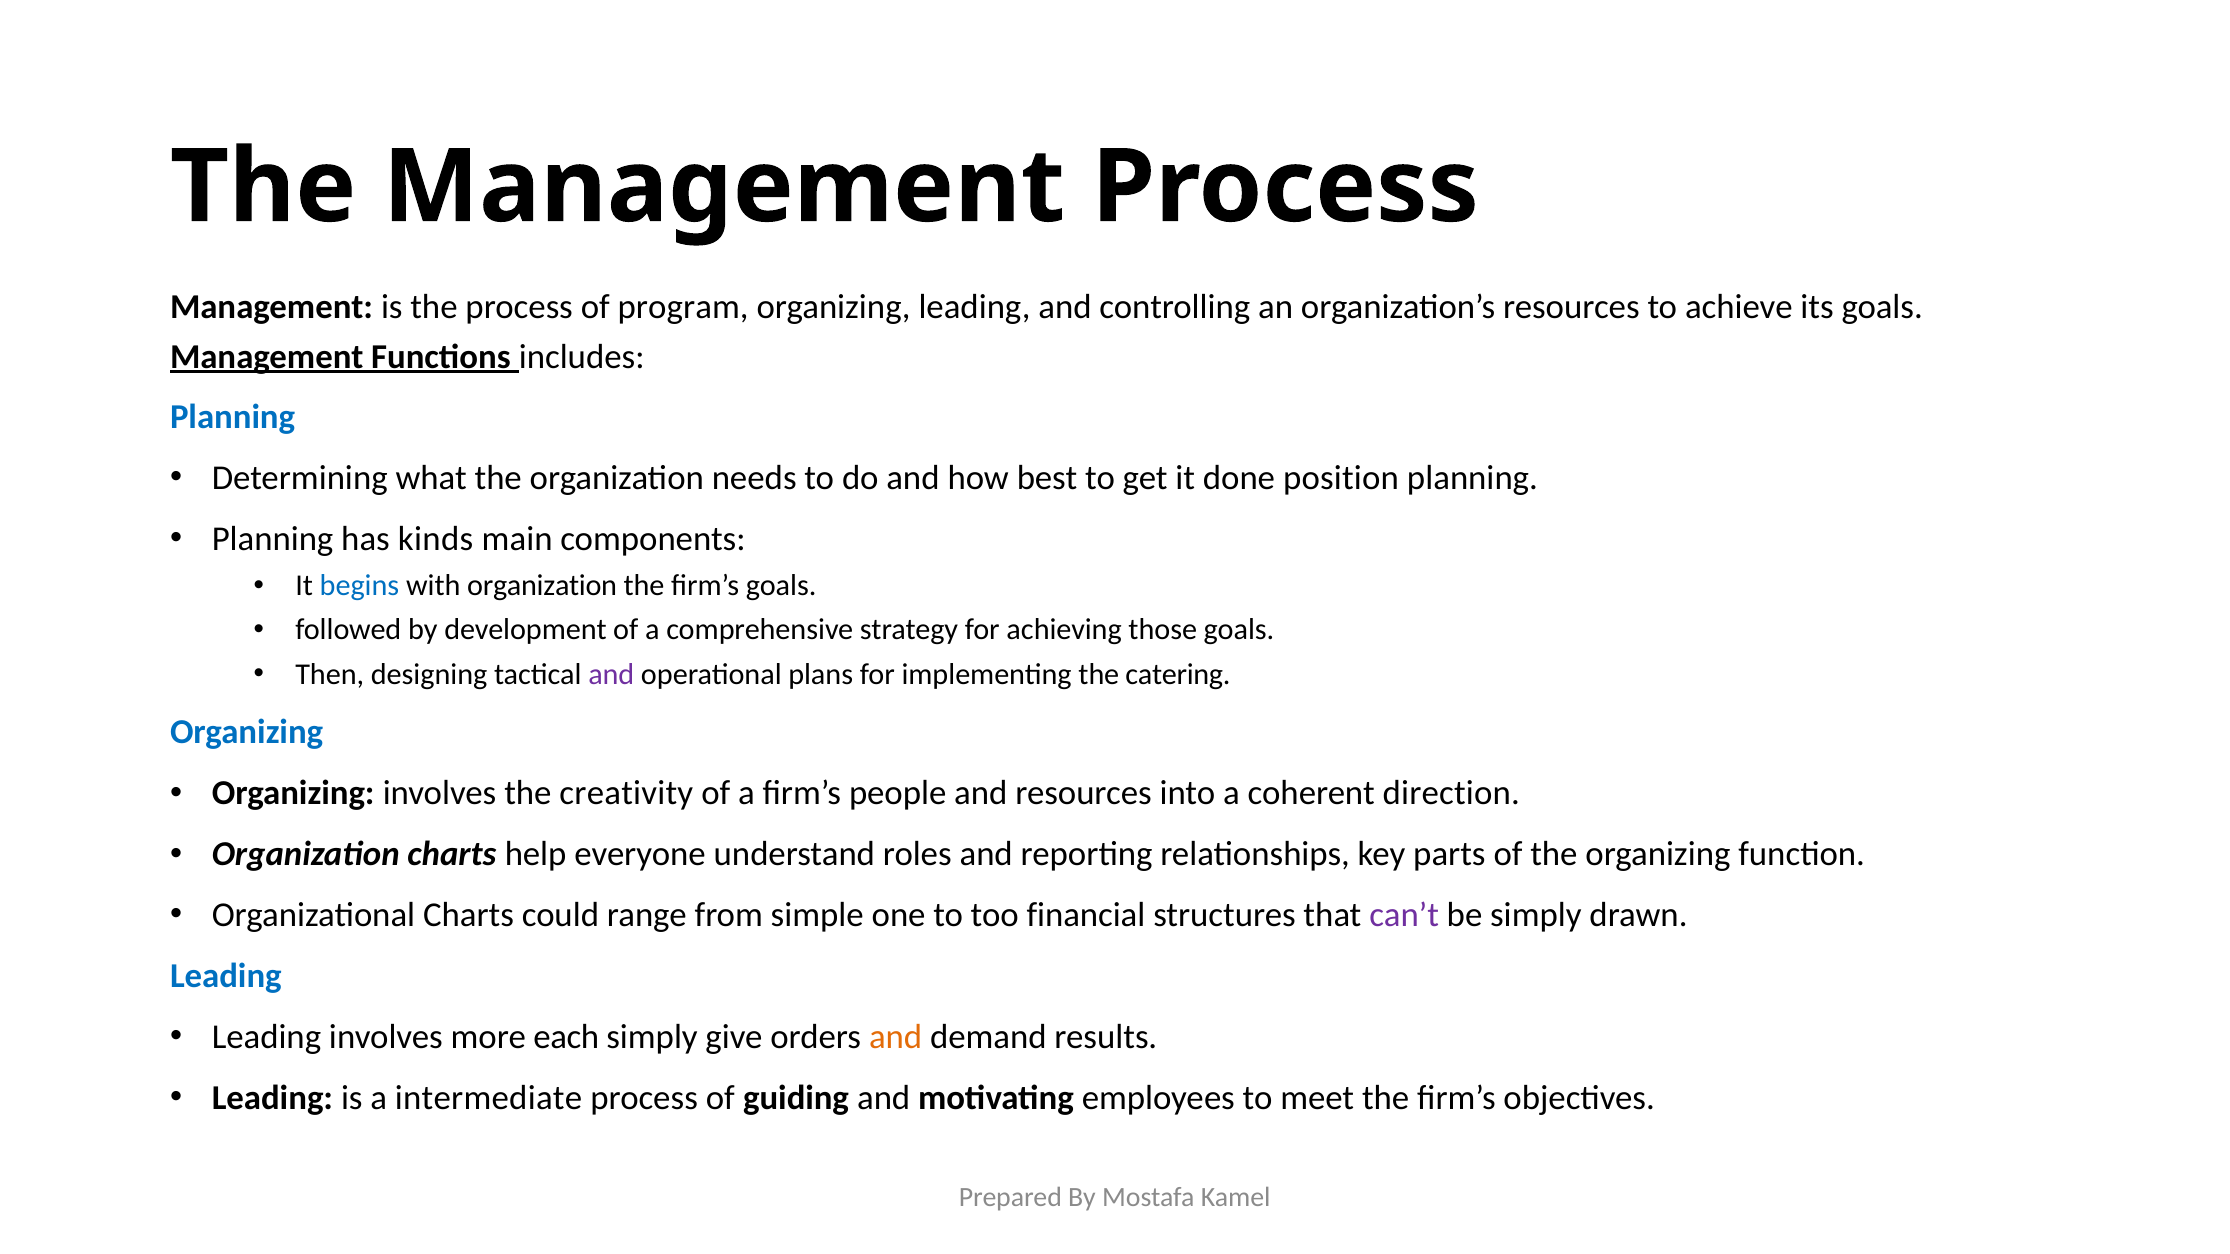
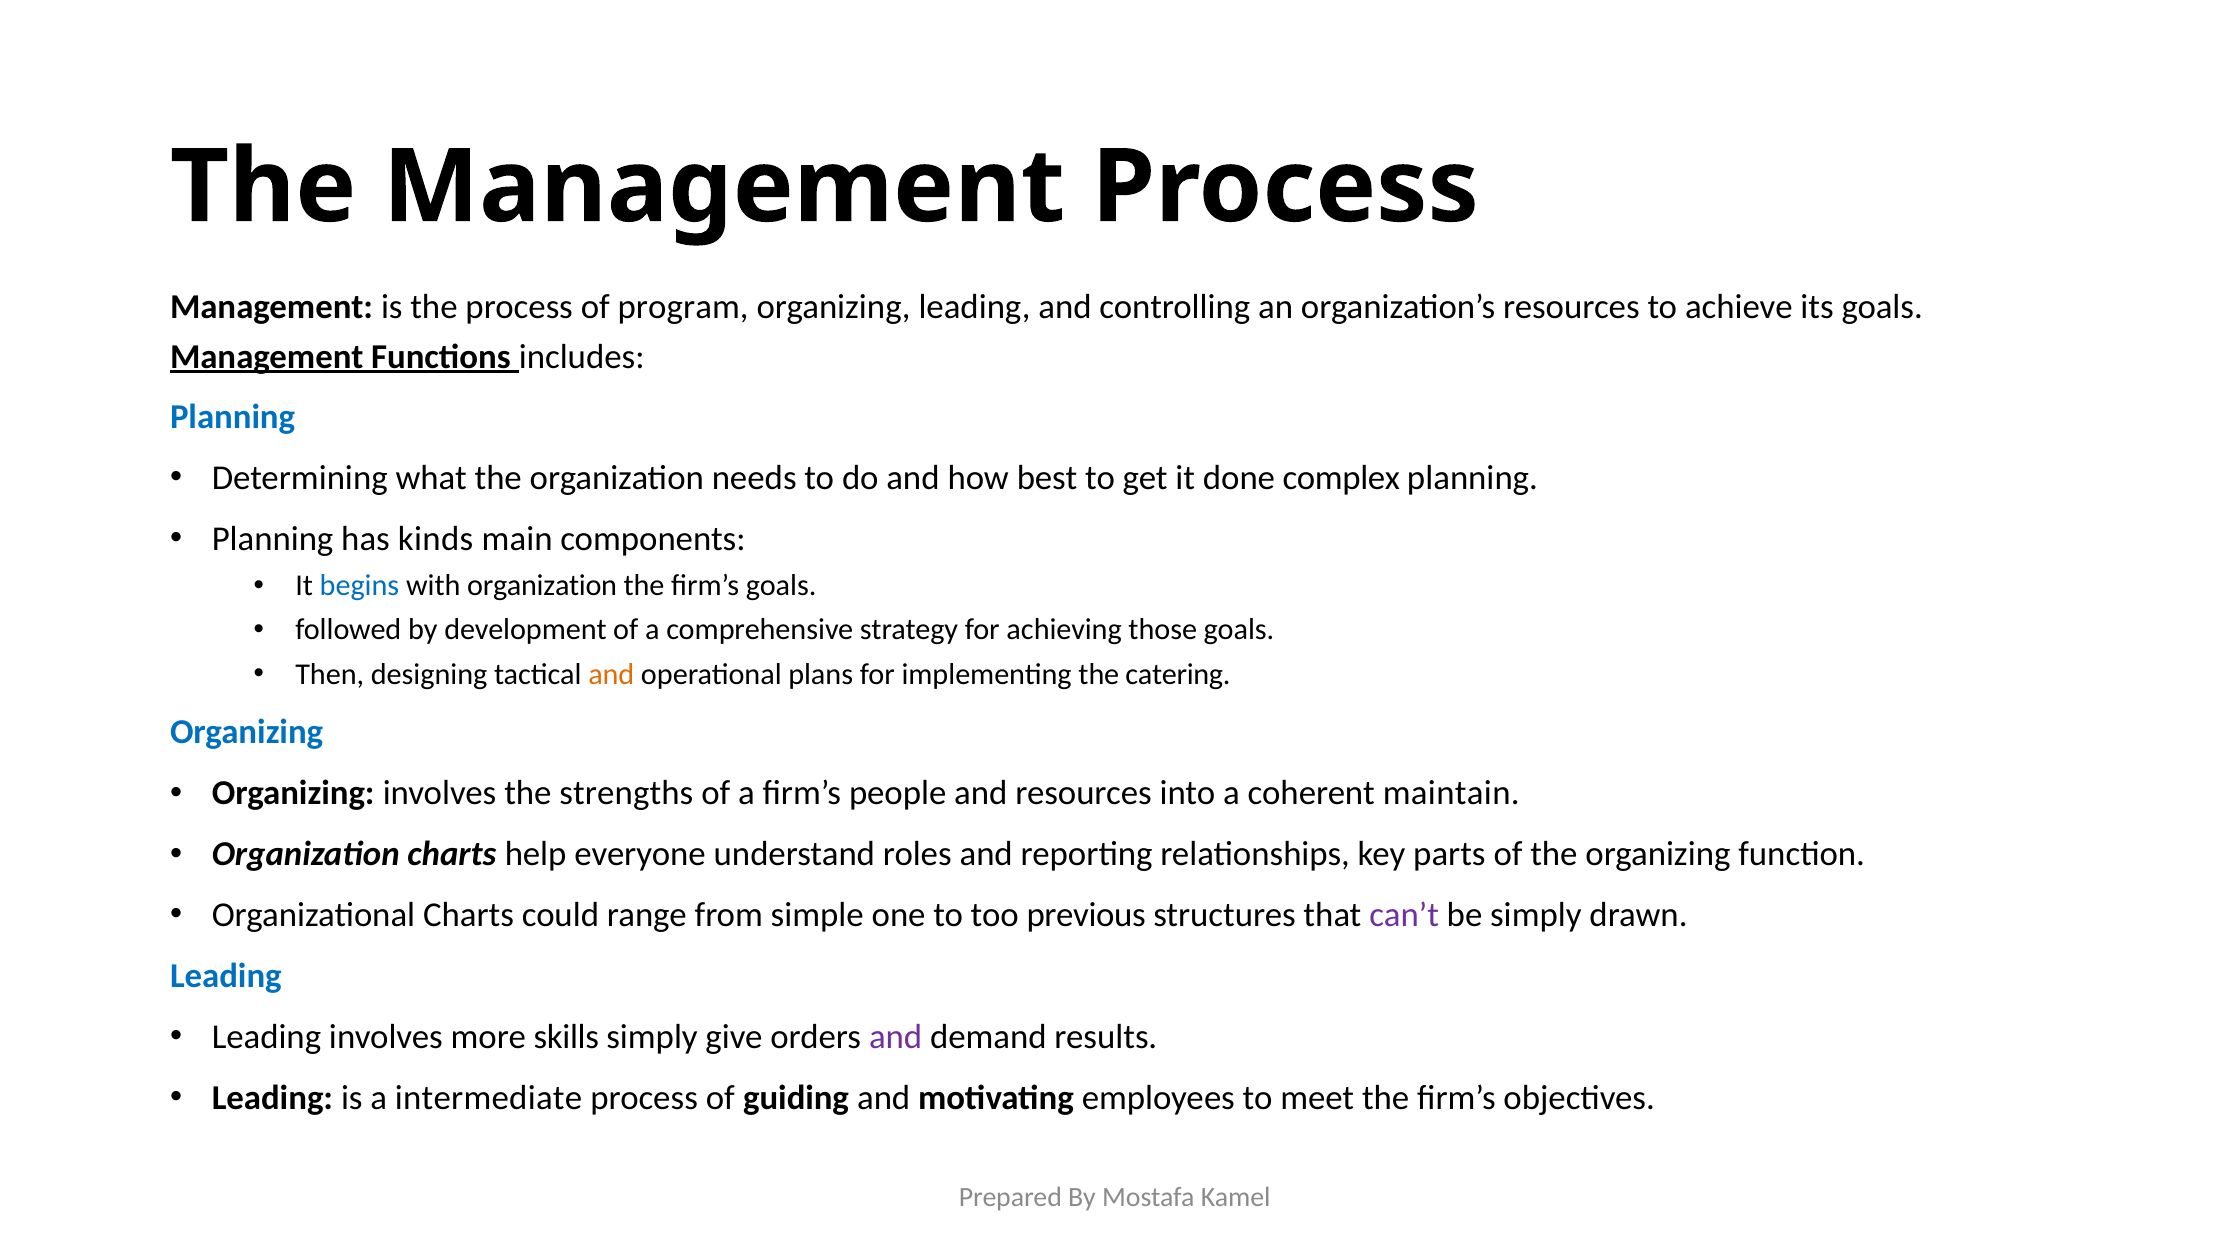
position: position -> complex
and at (611, 674) colour: purple -> orange
creativity: creativity -> strengths
direction: direction -> maintain
financial: financial -> previous
each: each -> skills
and at (896, 1037) colour: orange -> purple
